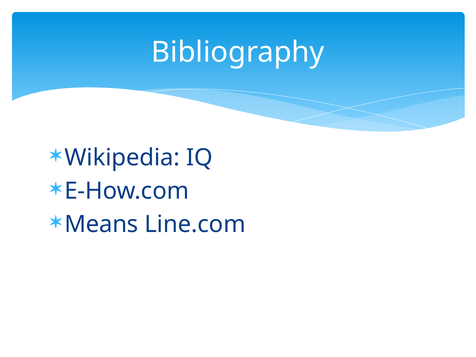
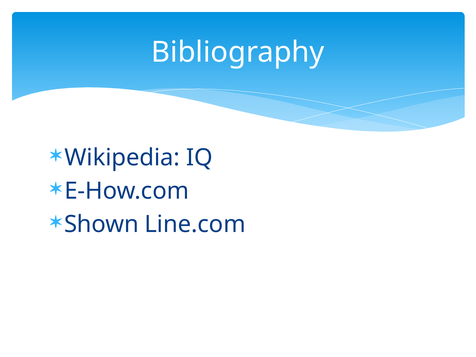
Means: Means -> Shown
